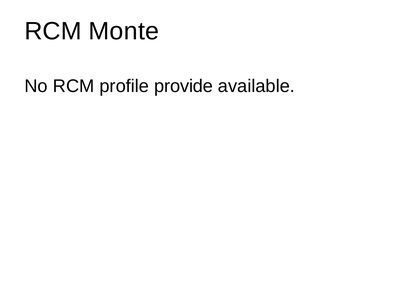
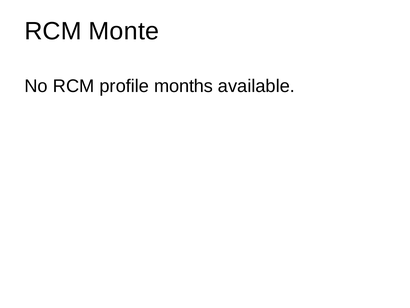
provide: provide -> months
